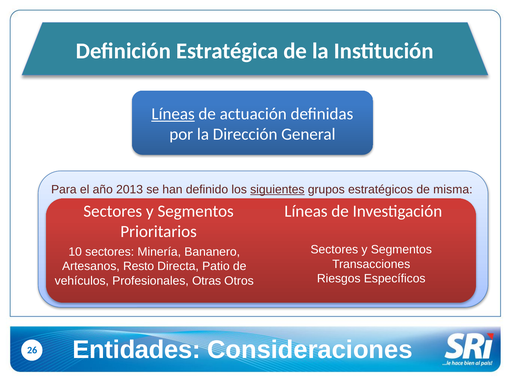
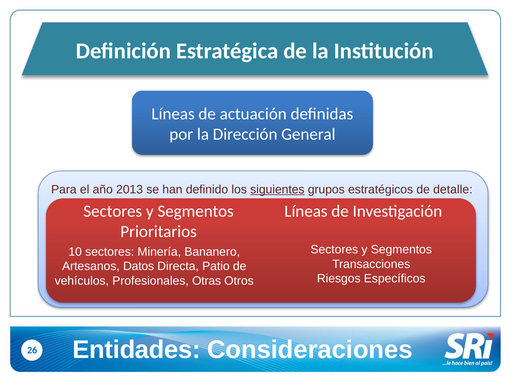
Líneas at (173, 114) underline: present -> none
misma: misma -> detalle
Resto: Resto -> Datos
